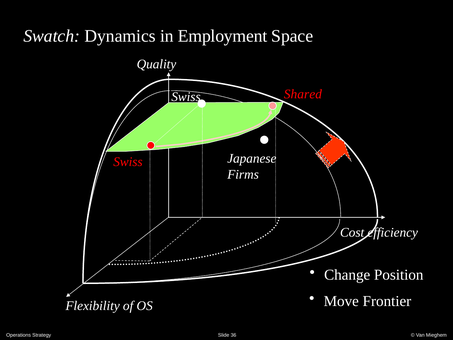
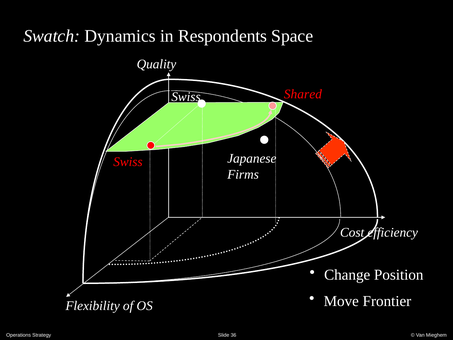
Employment: Employment -> Respondents
